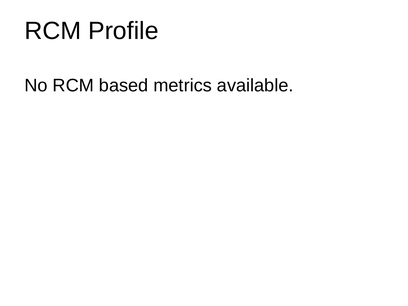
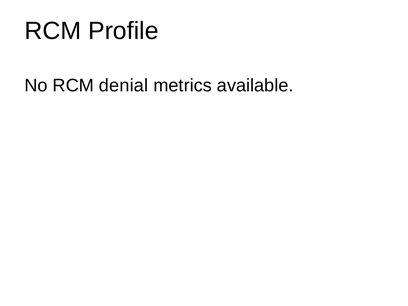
based: based -> denial
